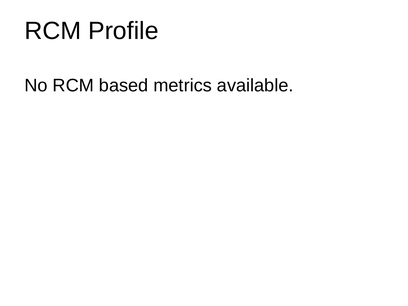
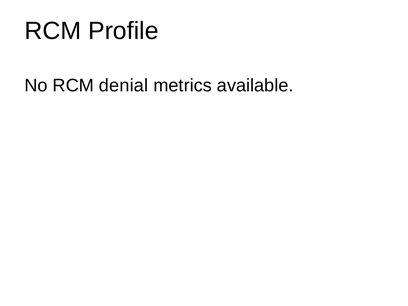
based: based -> denial
